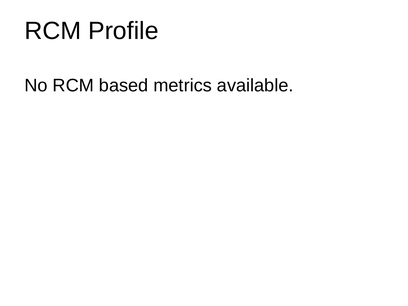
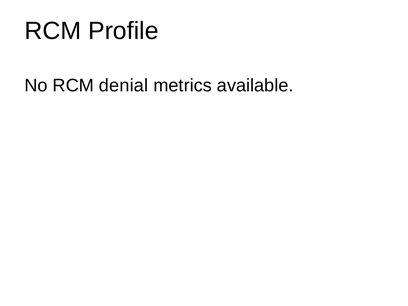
based: based -> denial
